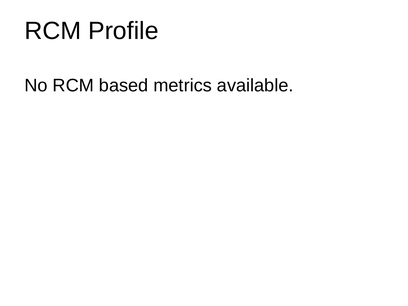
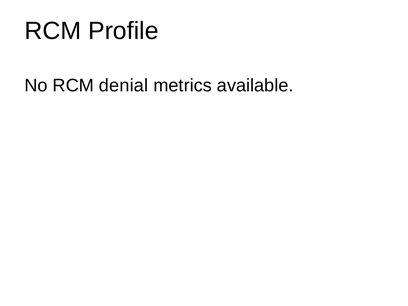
based: based -> denial
